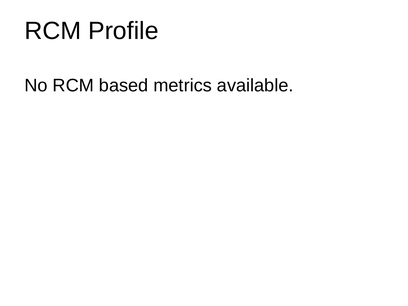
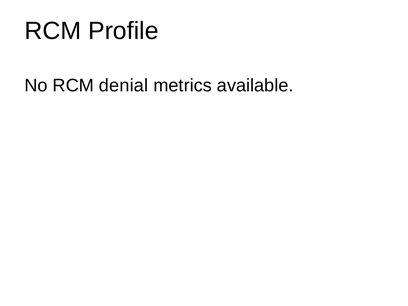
based: based -> denial
